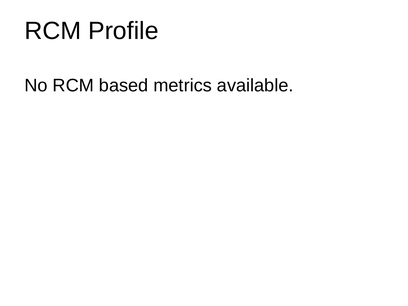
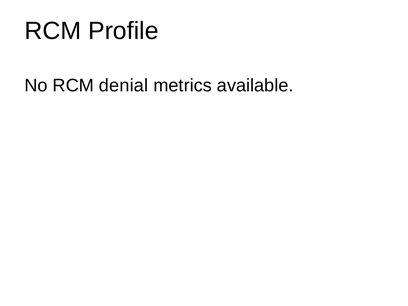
based: based -> denial
